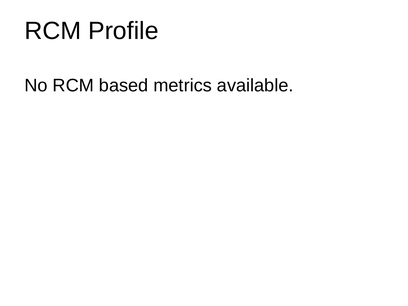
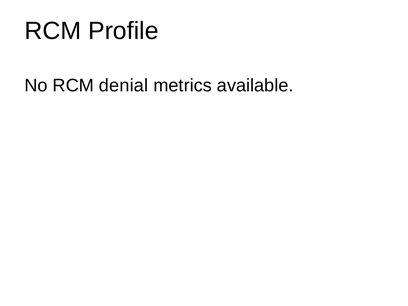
based: based -> denial
